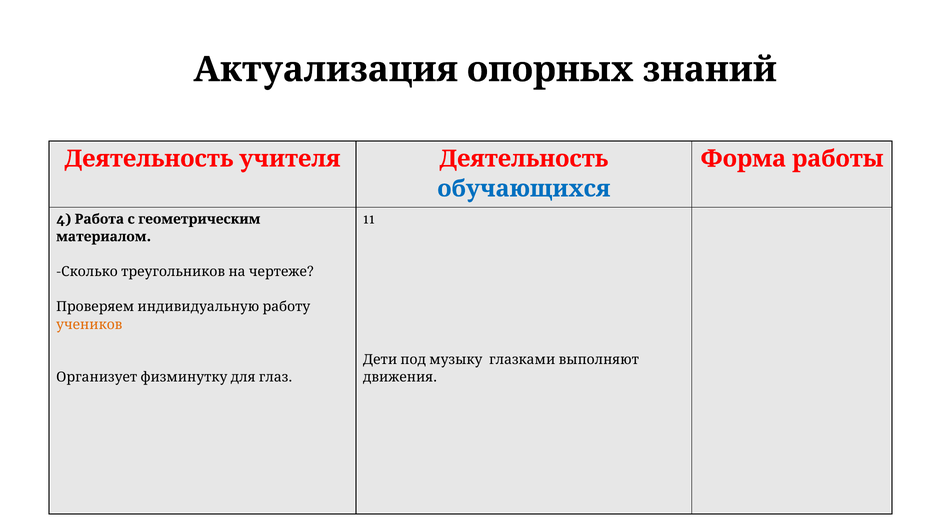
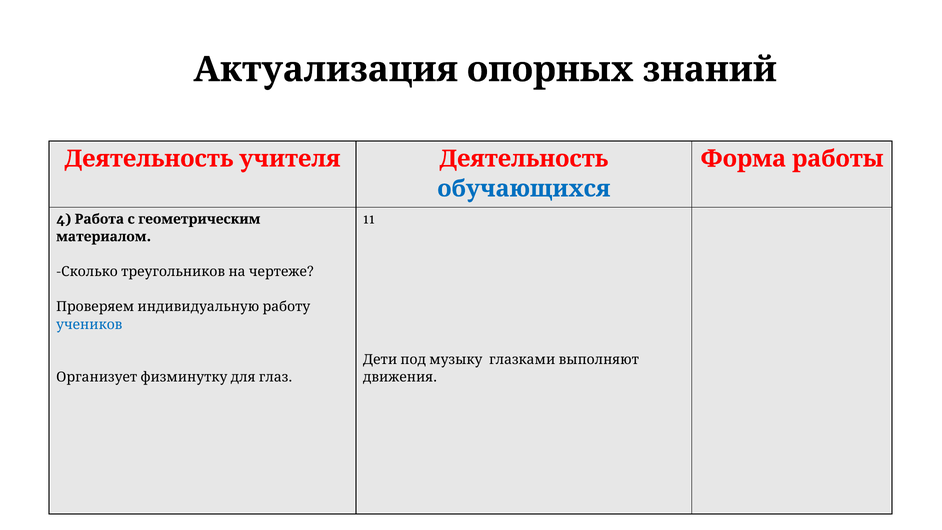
учеников colour: orange -> blue
